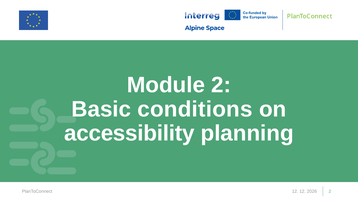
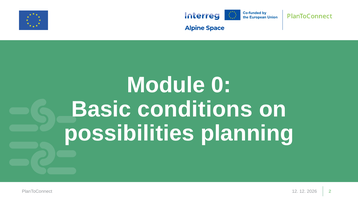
Module 2: 2 -> 0
accessibility: accessibility -> possibilities
